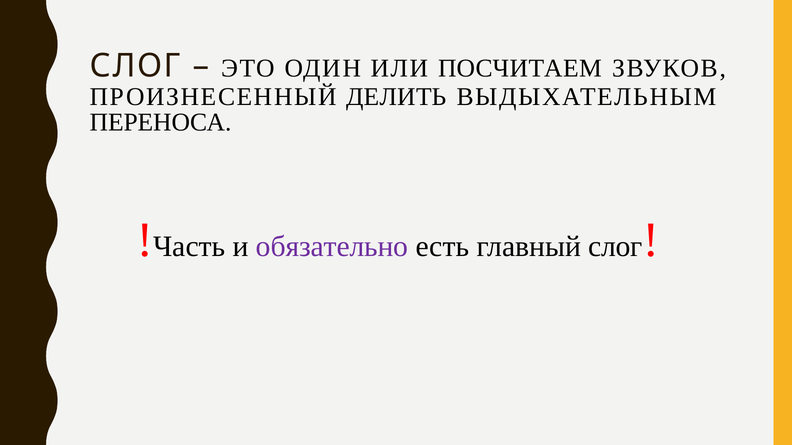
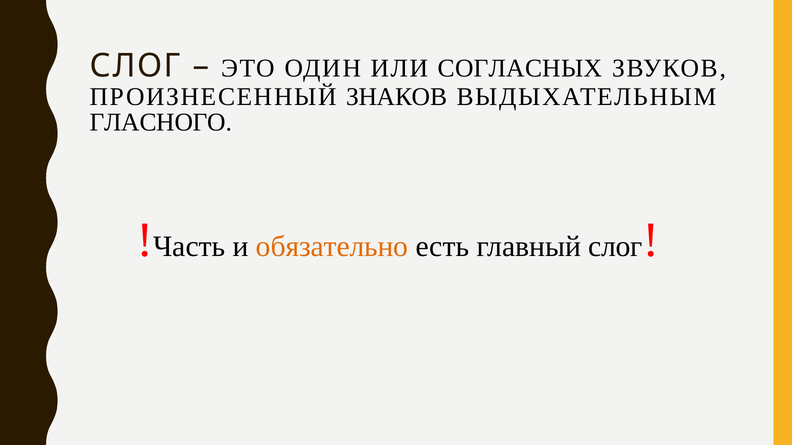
ПОСЧИТАЕМ: ПОСЧИТАЕМ -> СОГЛАСНЫХ
ДЕЛИТЬ: ДЕЛИТЬ -> ЗНАКОВ
ПЕРЕНОСА: ПЕРЕНОСА -> ГЛАСНОГО
обязательно colour: purple -> orange
